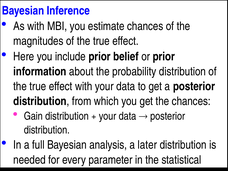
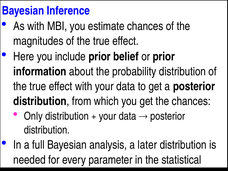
Gain: Gain -> Only
